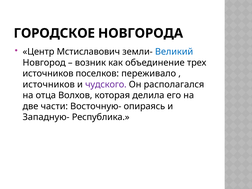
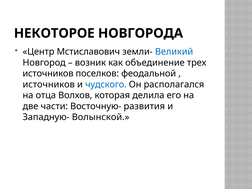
ГОРОДСКОЕ: ГОРОДСКОЕ -> НЕКОТОРОЕ
переживало: переживало -> феодальной
чудского colour: purple -> blue
опираясь: опираясь -> развития
Республика: Республика -> Волынской
